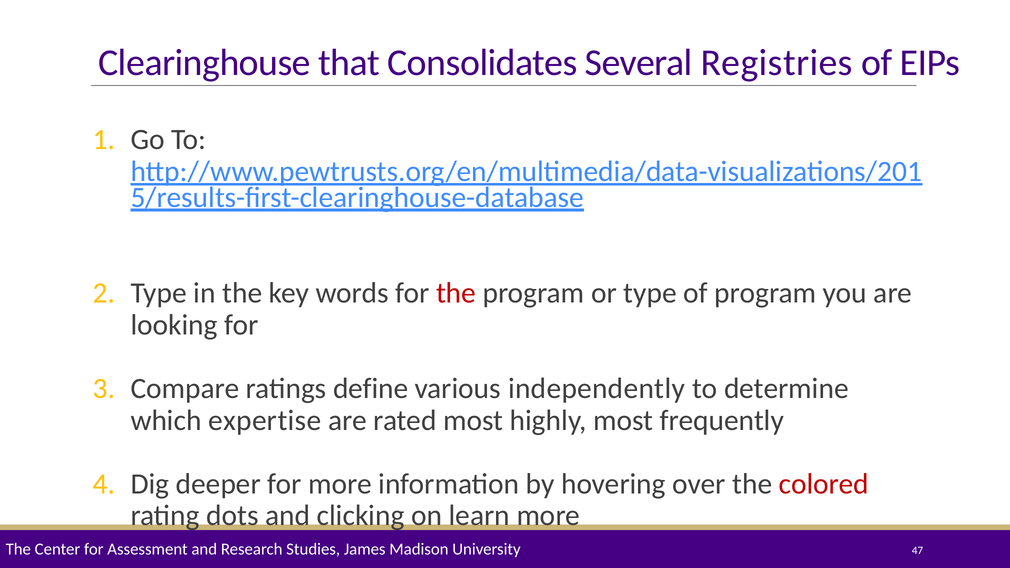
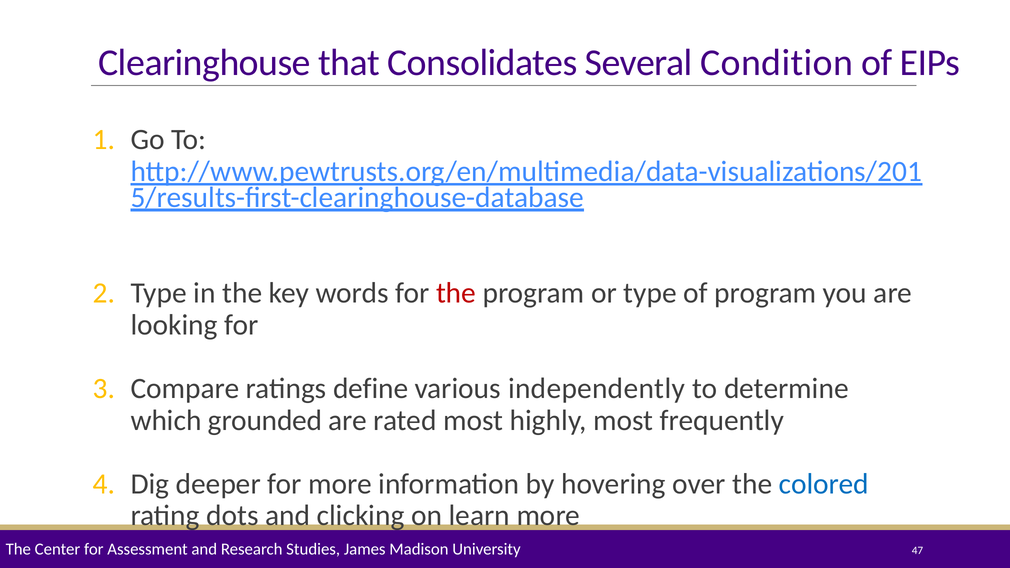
Registries: Registries -> Condition
expertise: expertise -> grounded
colored colour: red -> blue
